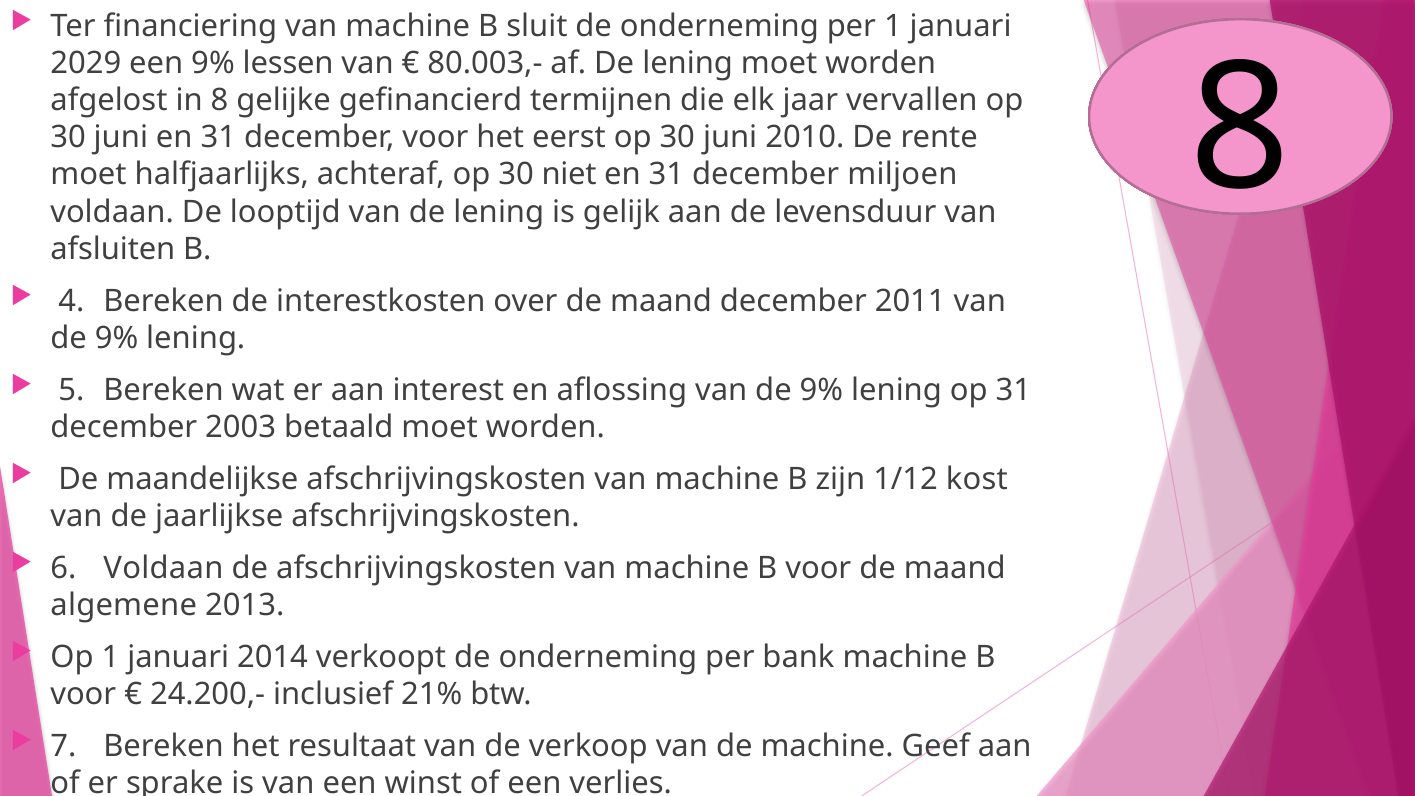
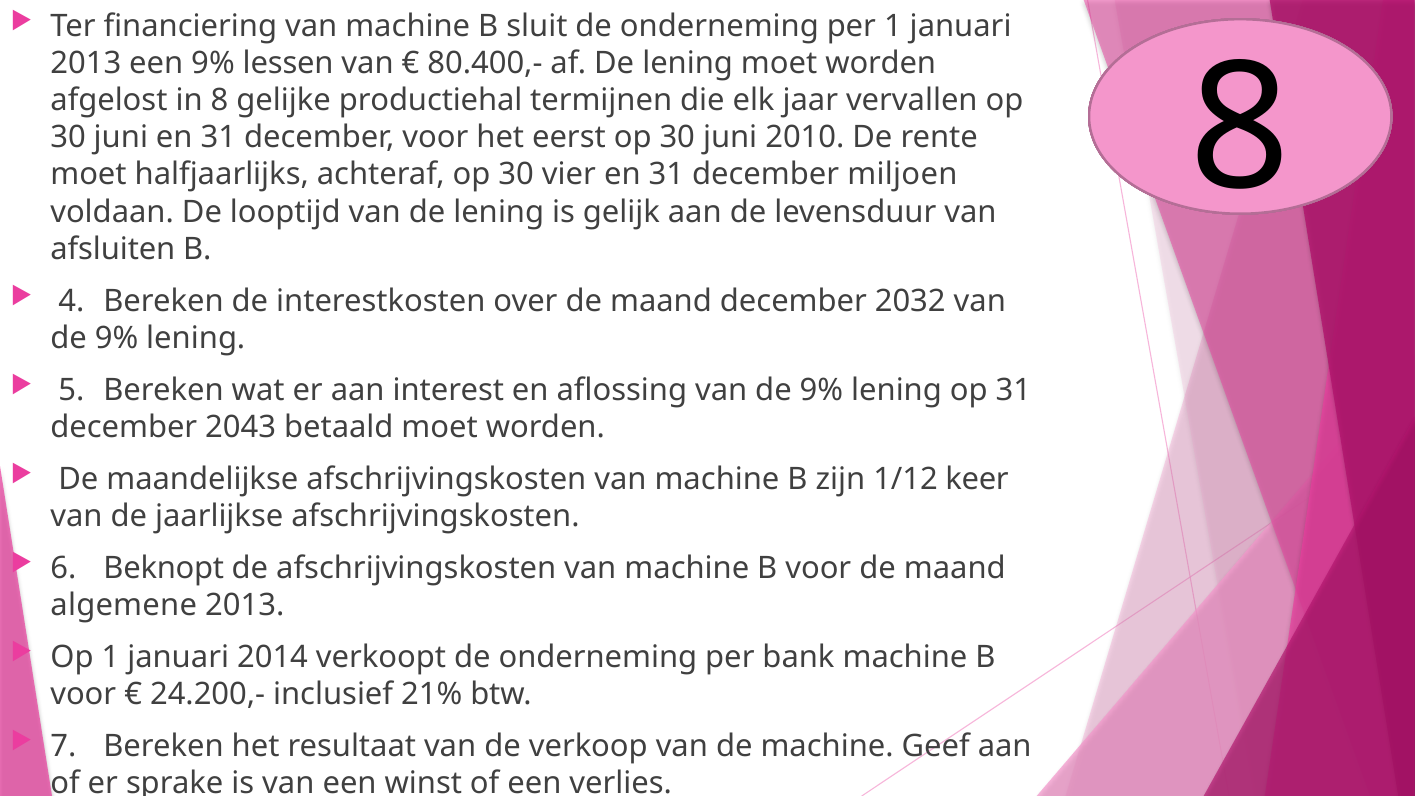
2029 at (86, 63): 2029 -> 2013
80.003,-: 80.003,- -> 80.400,-
gefinancierd: gefinancierd -> productiehal
niet: niet -> vier
2011: 2011 -> 2032
2003: 2003 -> 2043
kost: kost -> keer
6 Voldaan: Voldaan -> Beknopt
